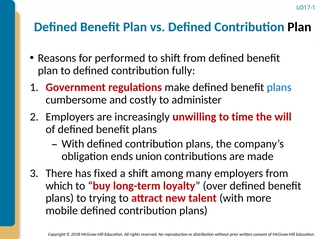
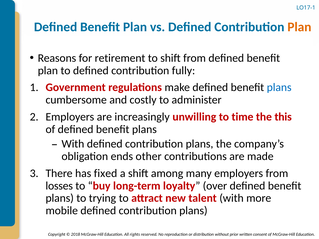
Plan at (299, 27) colour: black -> orange
performed: performed -> retirement
will: will -> this
union: union -> other
which: which -> losses
